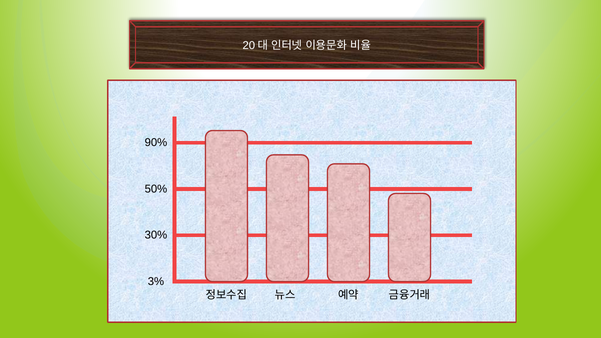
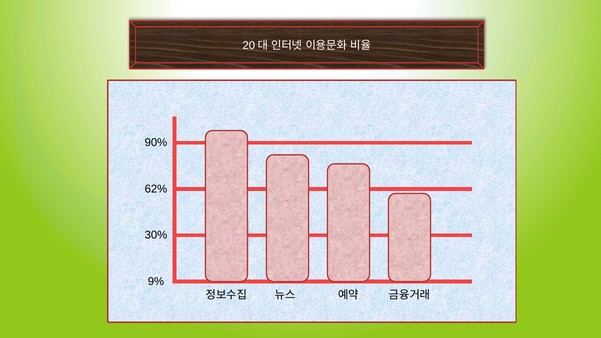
50%: 50% -> 62%
3%: 3% -> 9%
